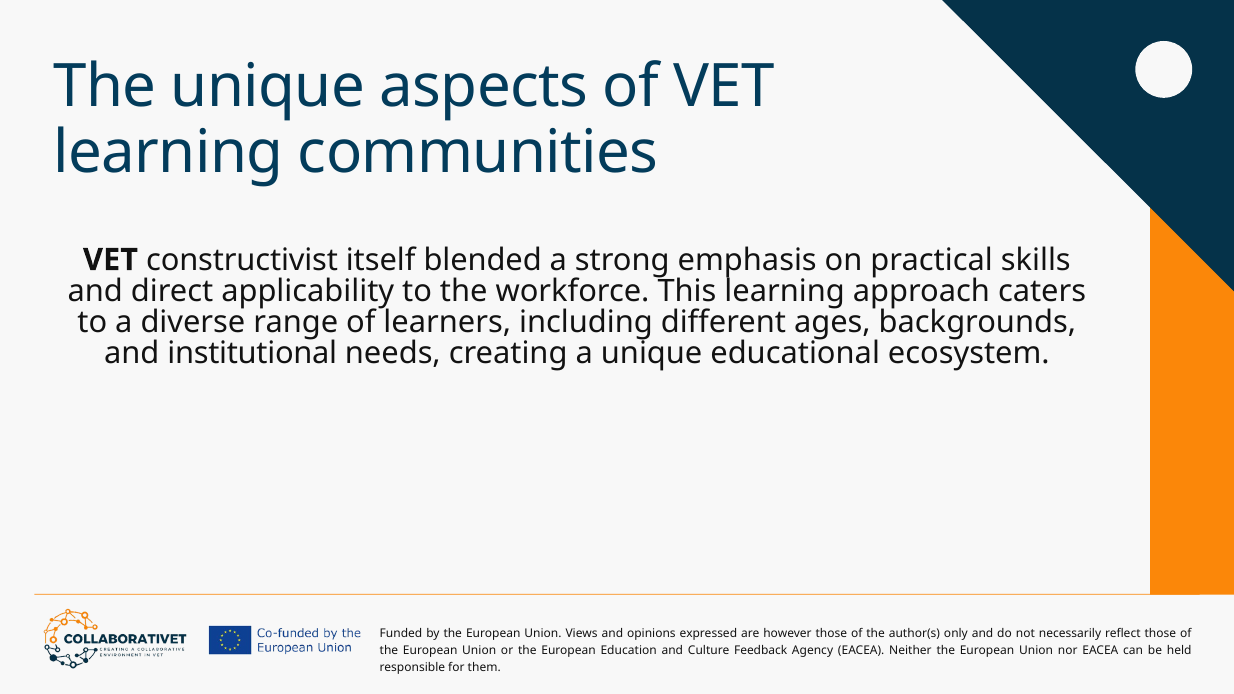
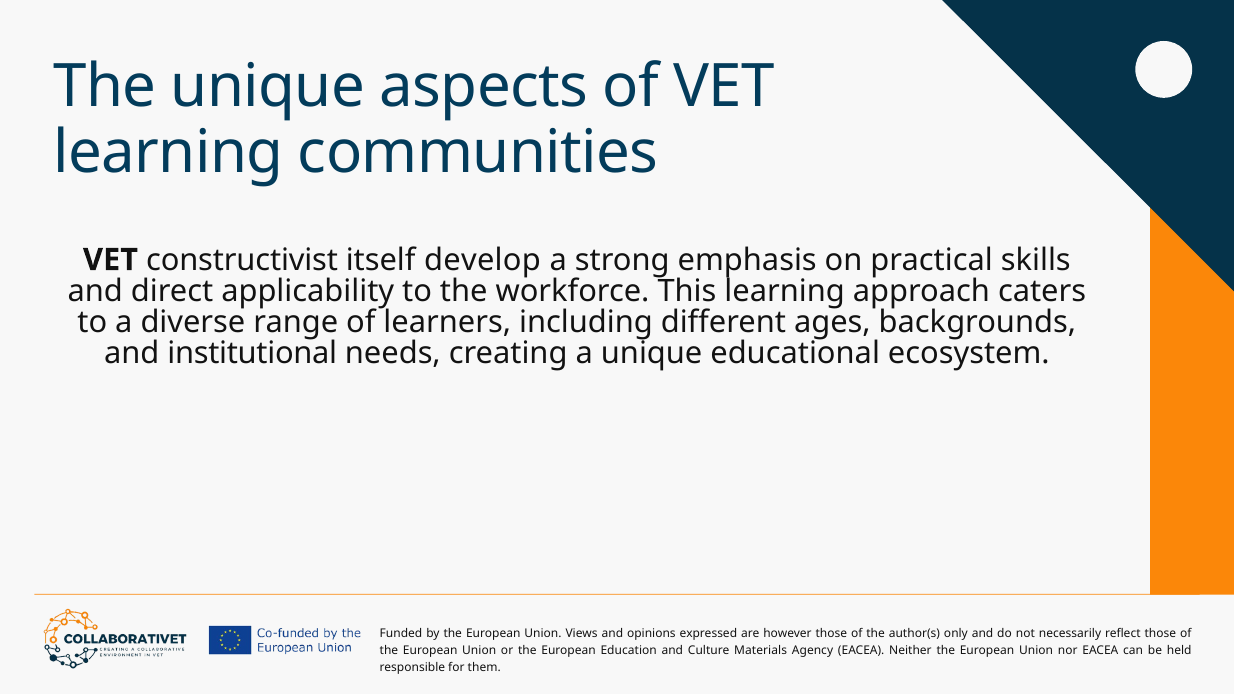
blended: blended -> develop
Feedback: Feedback -> Materials
